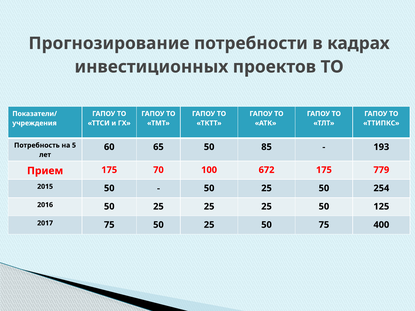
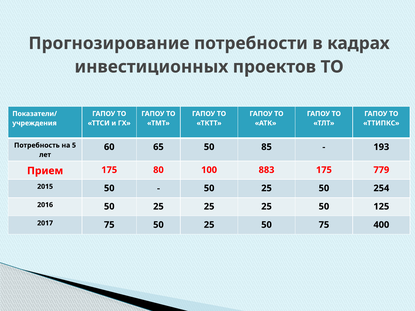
70: 70 -> 80
672: 672 -> 883
